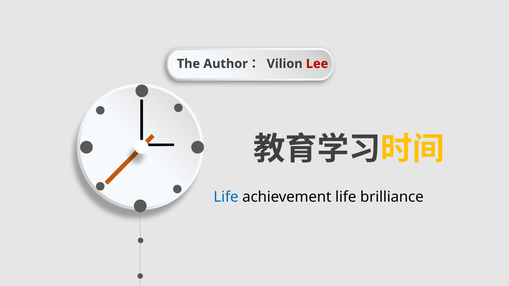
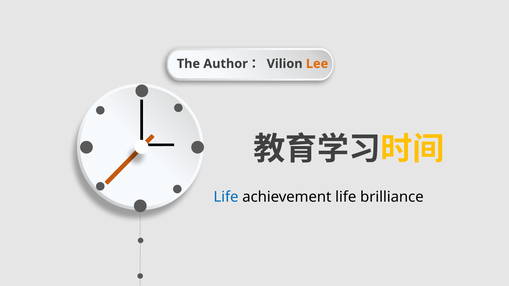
Lee colour: red -> orange
